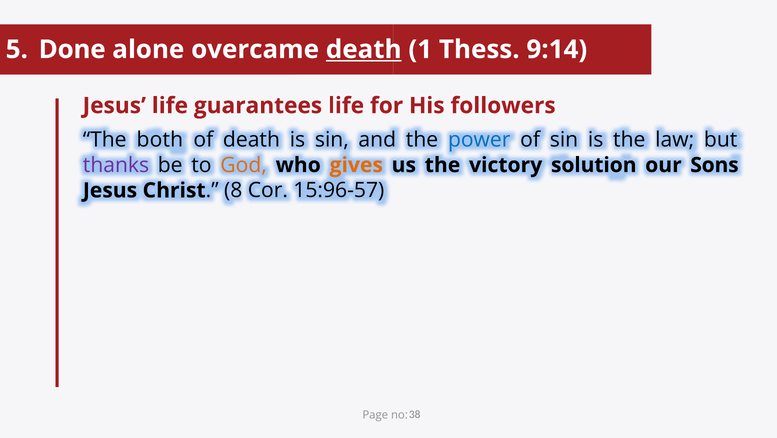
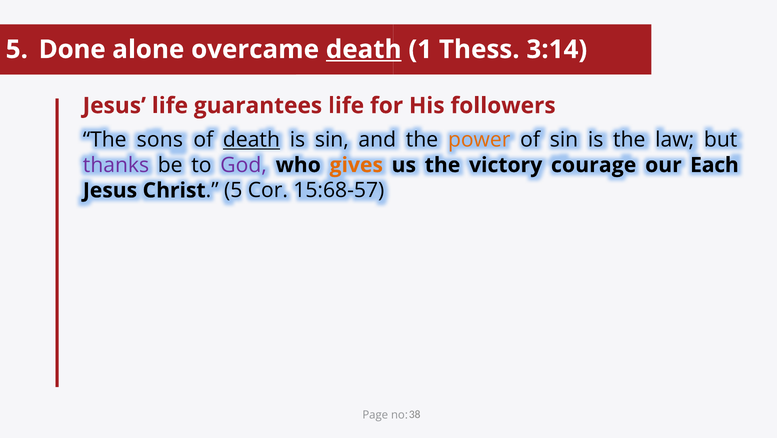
9:14: 9:14 -> 3:14
both: both -> sons
death at (251, 140) underline: none -> present
power colour: blue -> orange
God colour: orange -> purple
solution: solution -> courage
Sons: Sons -> Each
Christ 8: 8 -> 5
15:96-57: 15:96-57 -> 15:68-57
